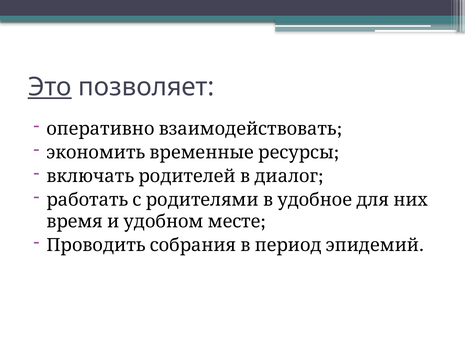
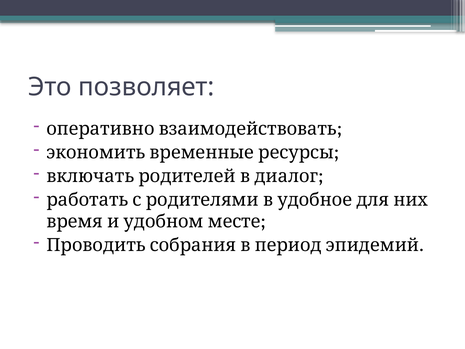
Это underline: present -> none
